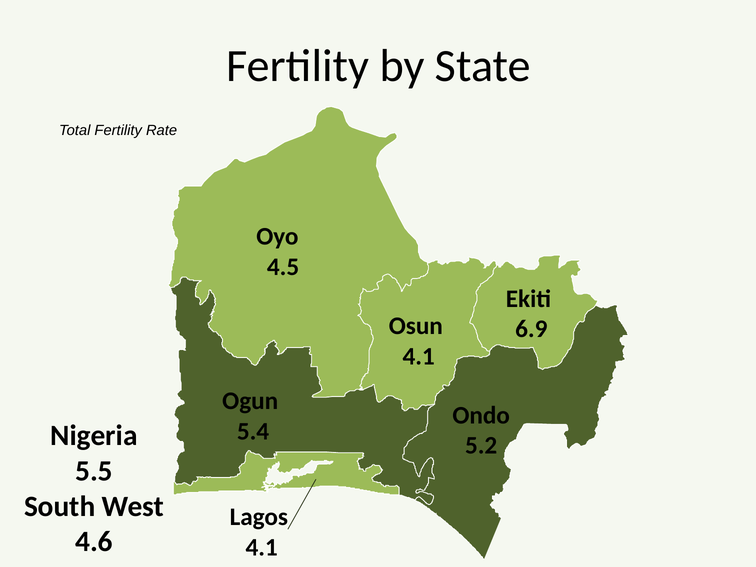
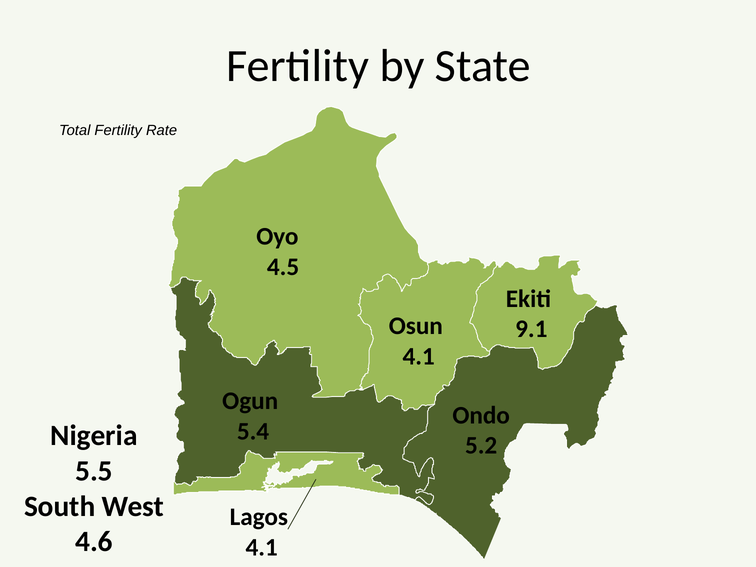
6.9: 6.9 -> 9.1
